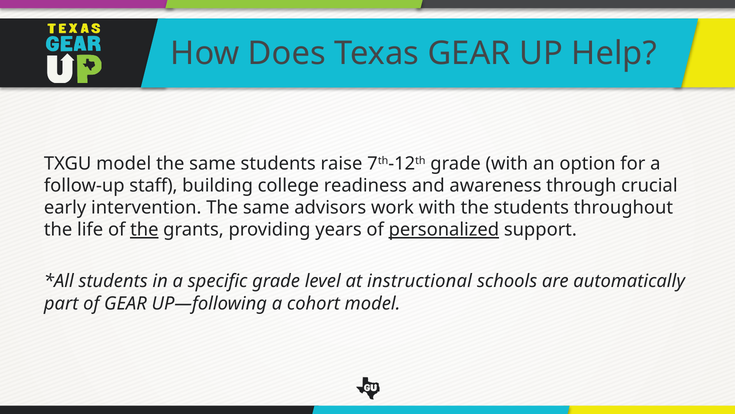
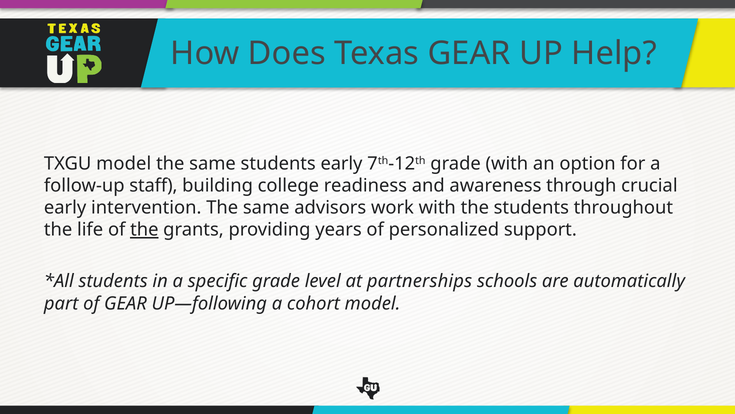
students raise: raise -> early
personalized underline: present -> none
instructional: instructional -> partnerships
